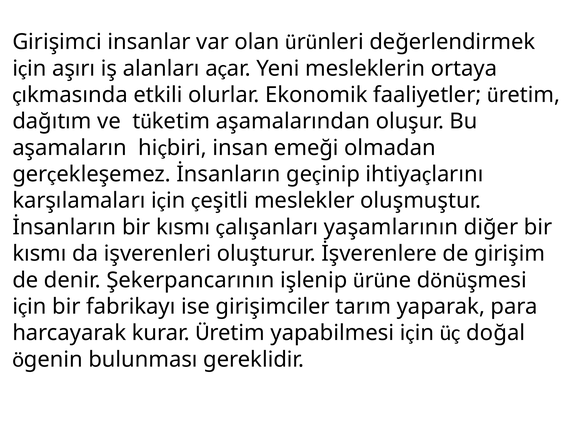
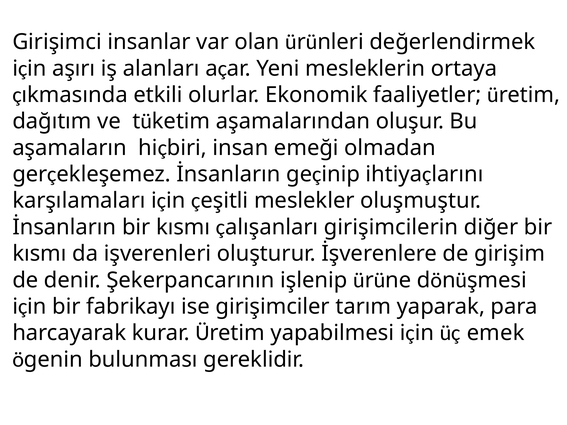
yaşamlarının: yaşamlarının -> girişimcilerin
doğal: doğal -> emek
